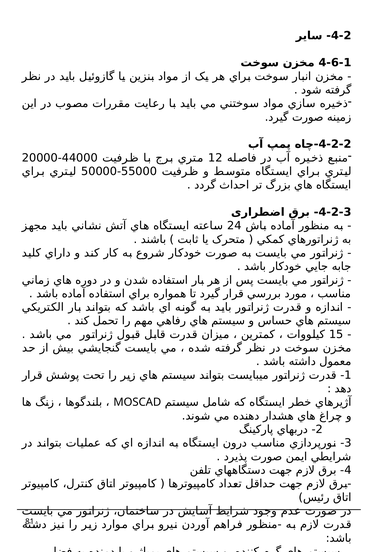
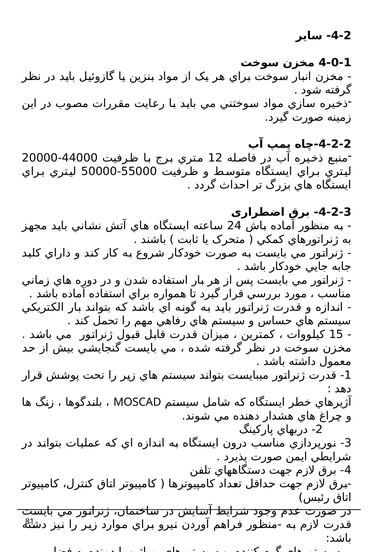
4-6-1: 4-6-1 -> 4-0-1
